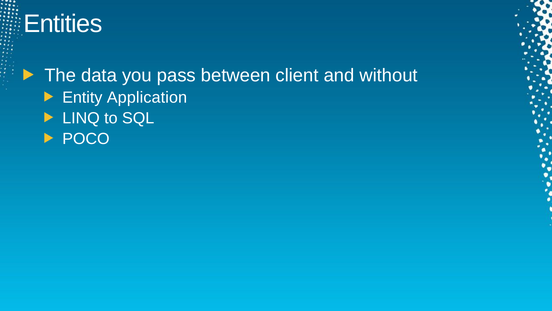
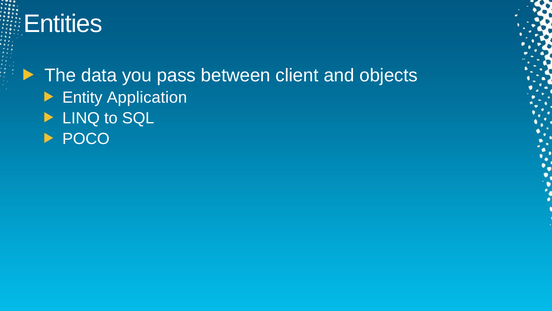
without: without -> objects
